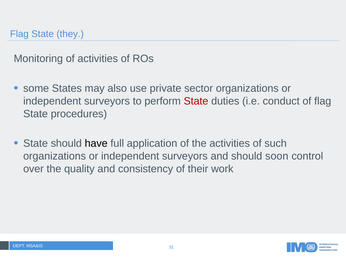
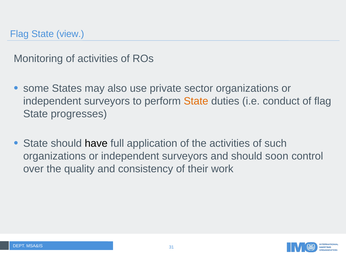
they: they -> view
State at (196, 101) colour: red -> orange
procedures: procedures -> progresses
